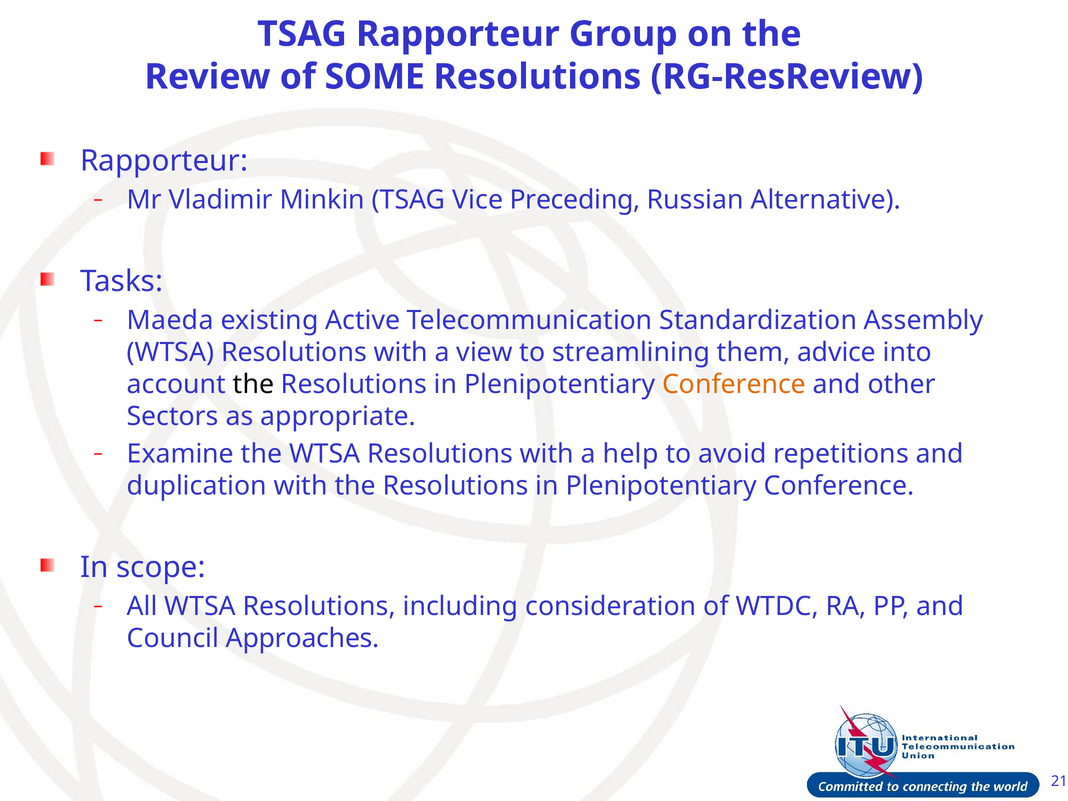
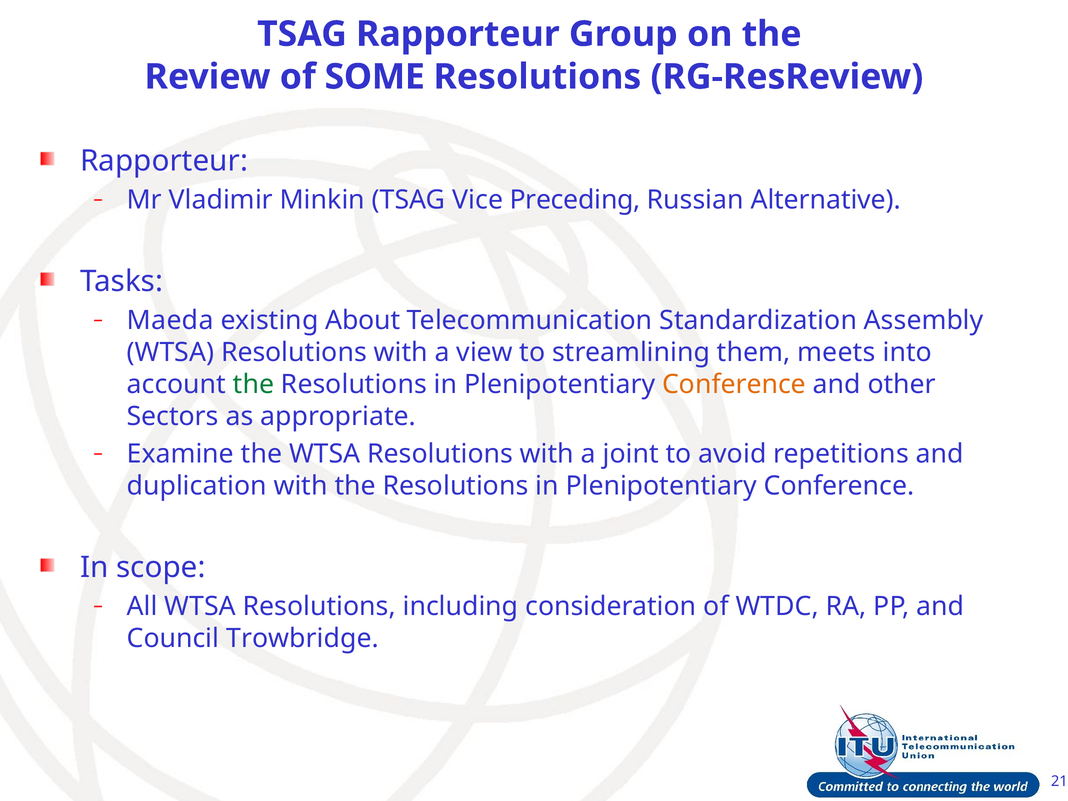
Active: Active -> About
advice: advice -> meets
the at (254, 385) colour: black -> green
help: help -> joint
Approaches: Approaches -> Trowbridge
